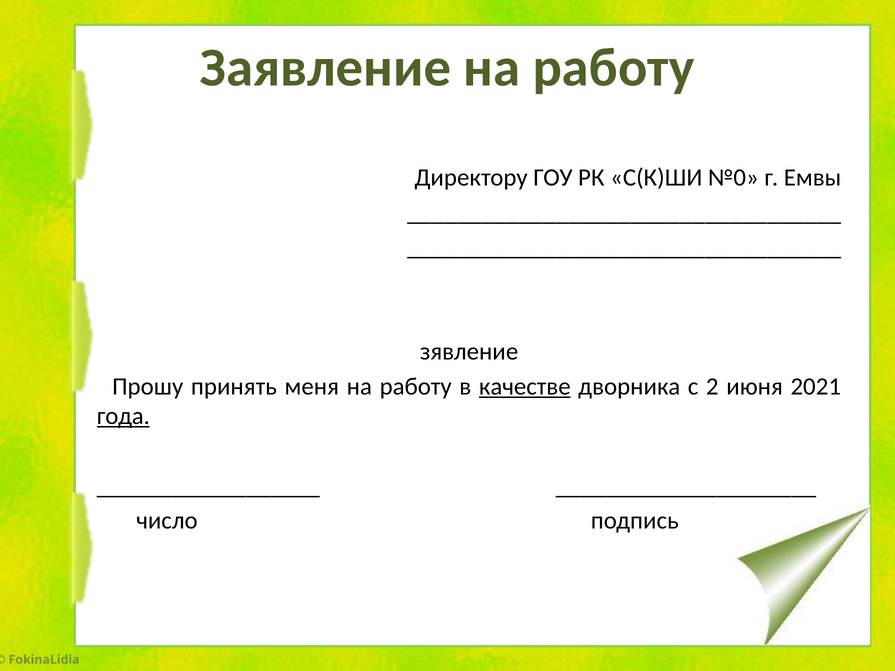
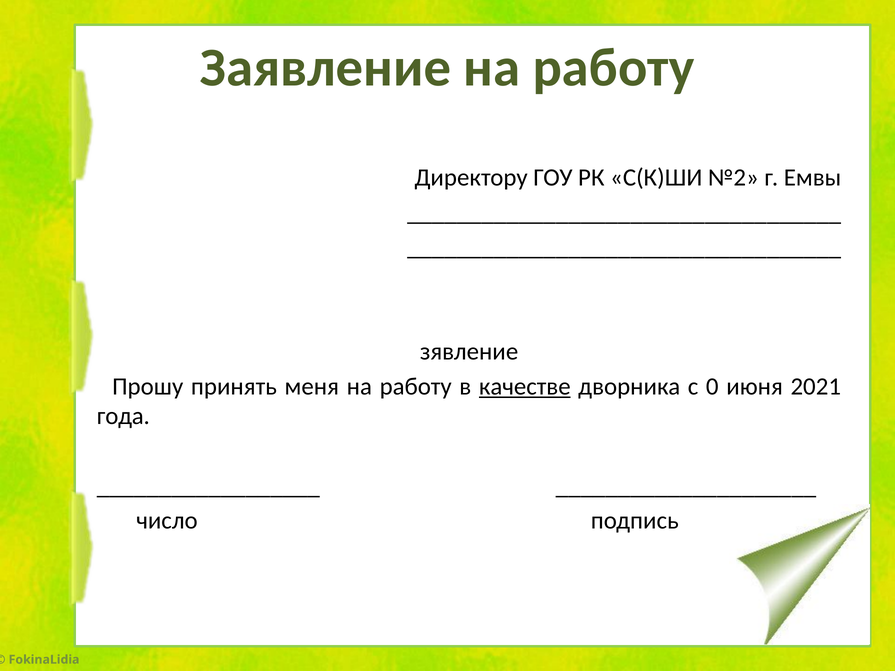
№0: №0 -> №2
2: 2 -> 0
года underline: present -> none
